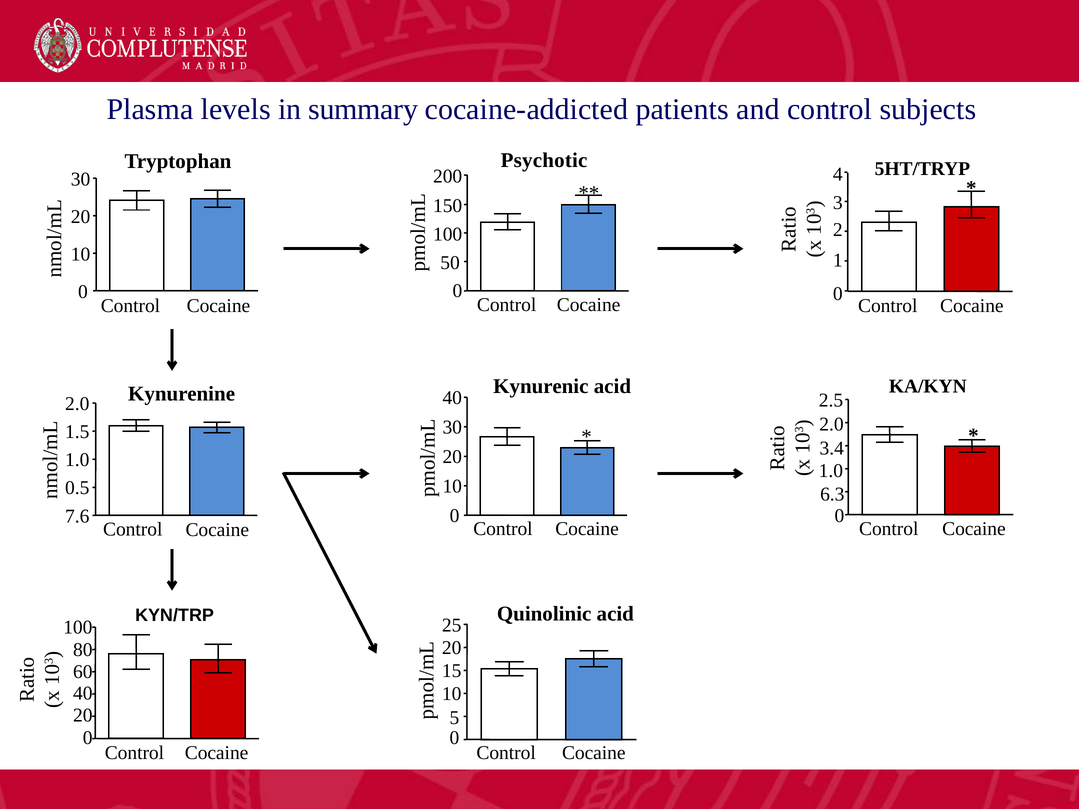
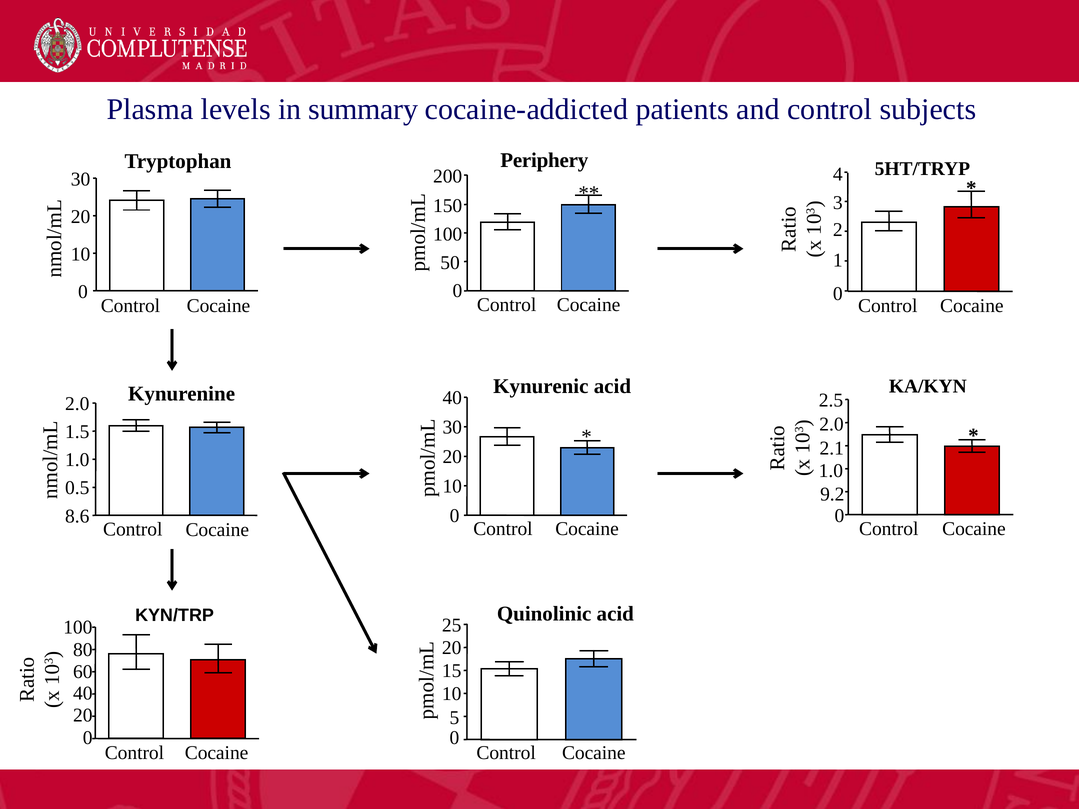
Psychotic: Psychotic -> Periphery
3.4: 3.4 -> 2.1
6.3: 6.3 -> 9.2
7.6: 7.6 -> 8.6
